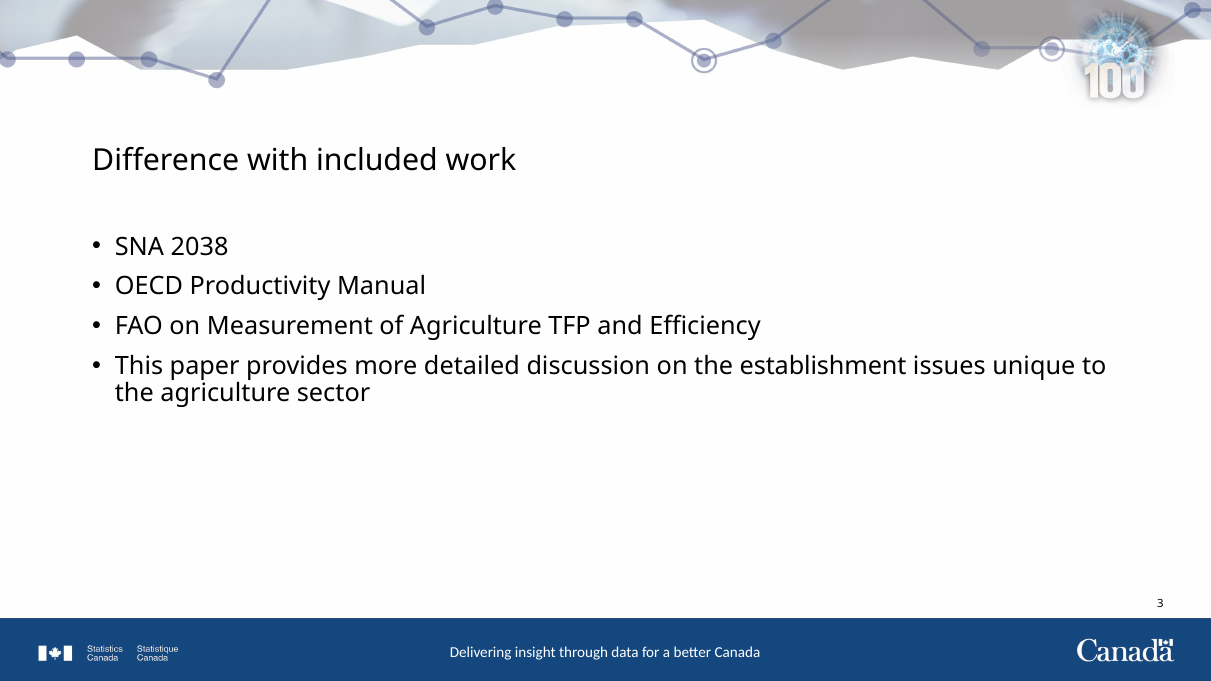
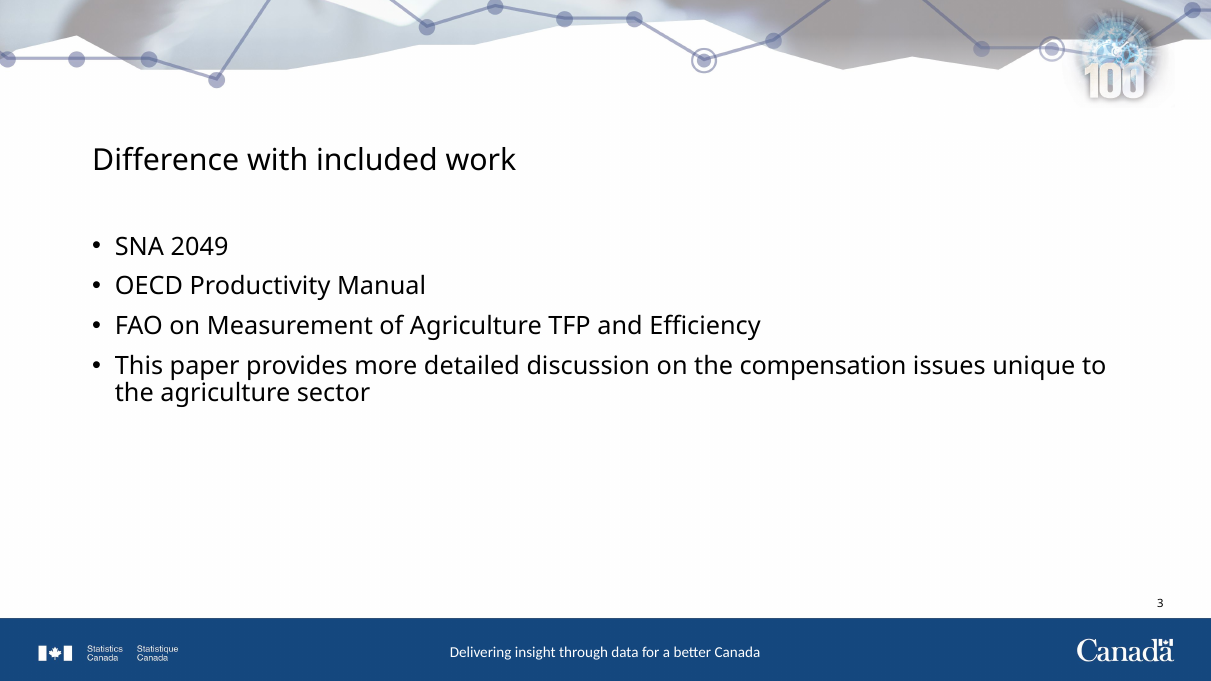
2038: 2038 -> 2049
establishment: establishment -> compensation
